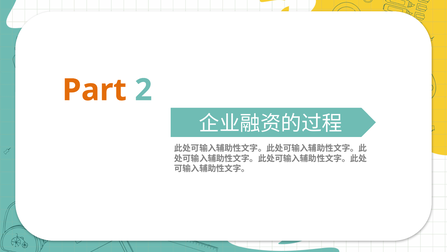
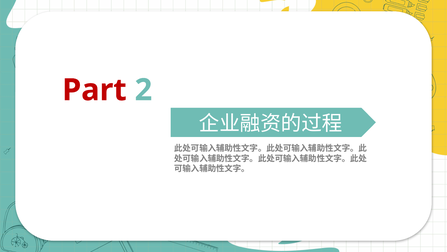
Part colour: orange -> red
